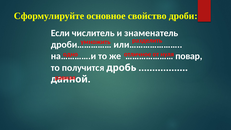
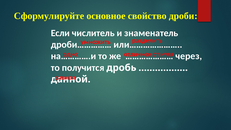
повар: повар -> через
